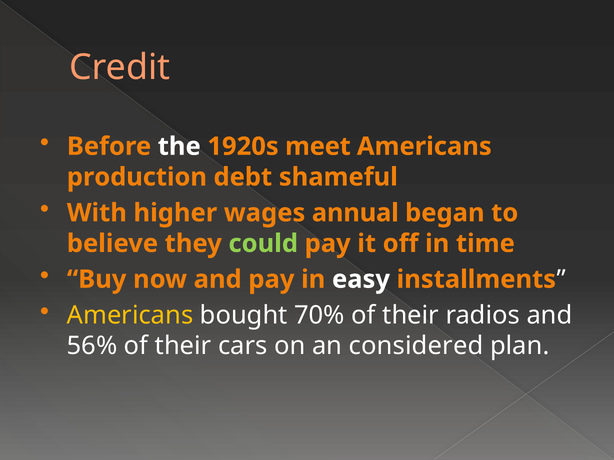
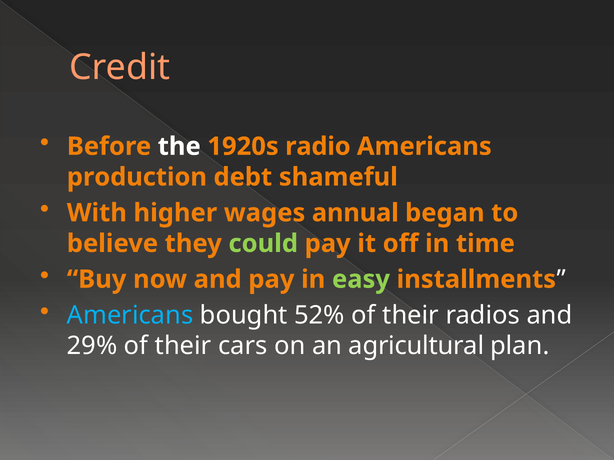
meet: meet -> radio
easy colour: white -> light green
Americans at (130, 315) colour: yellow -> light blue
70%: 70% -> 52%
56%: 56% -> 29%
considered: considered -> agricultural
